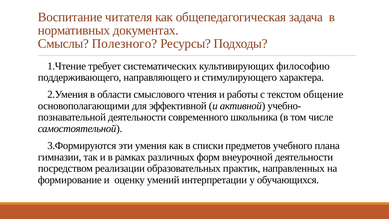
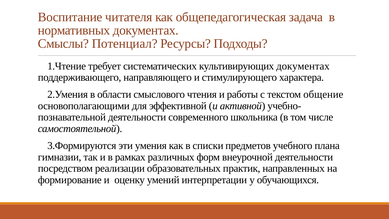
Полезного: Полезного -> Потенциал
культивирующих философию: философию -> документах
